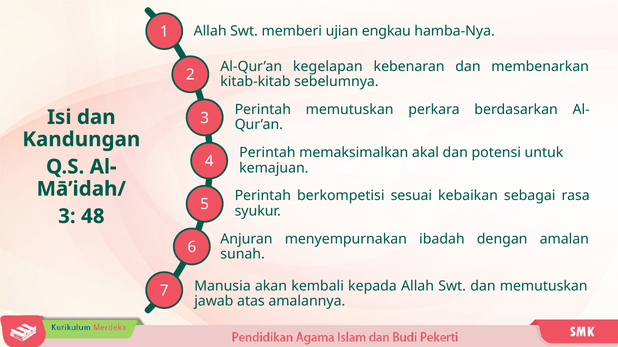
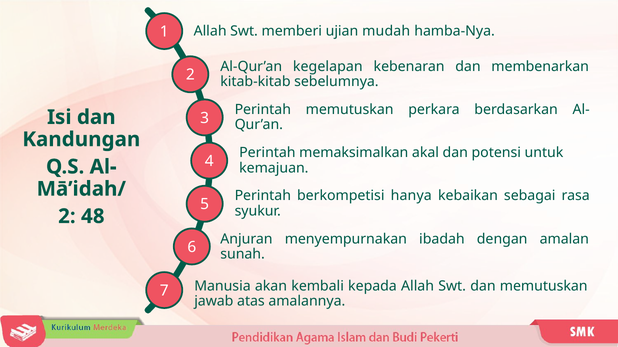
engkau: engkau -> mudah
sesuai: sesuai -> hanya
3 at (67, 217): 3 -> 2
